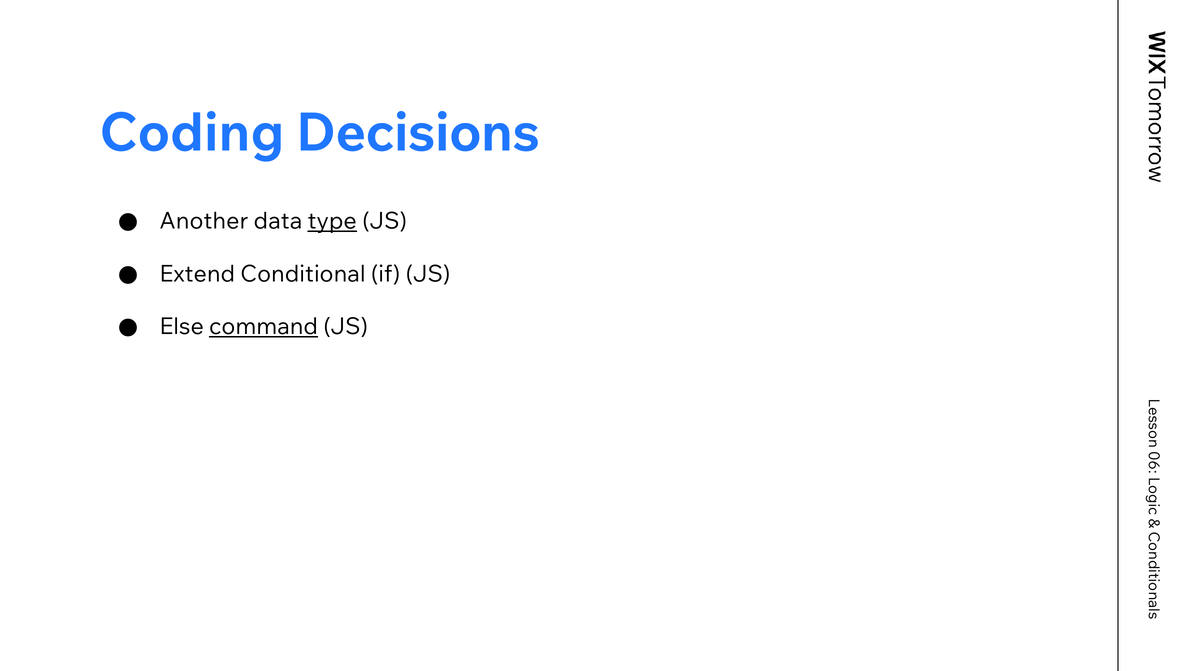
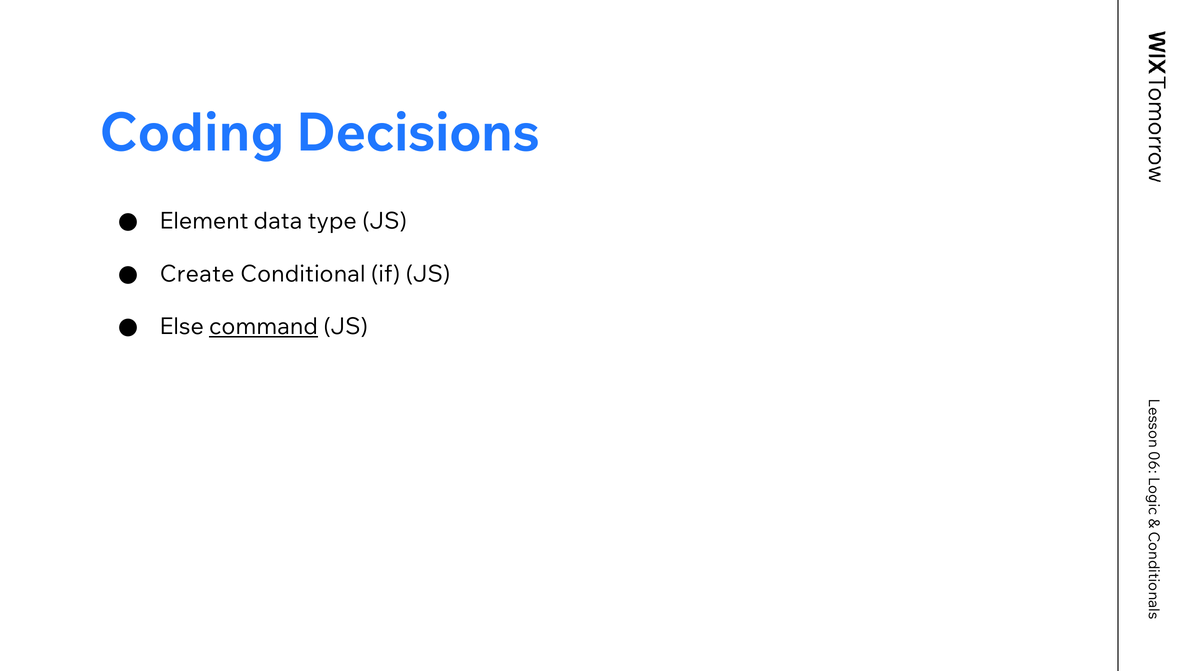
Another: Another -> Element
type underline: present -> none
Extend: Extend -> Create
